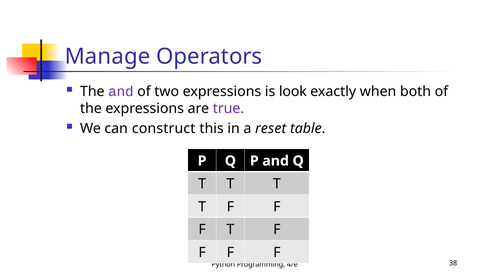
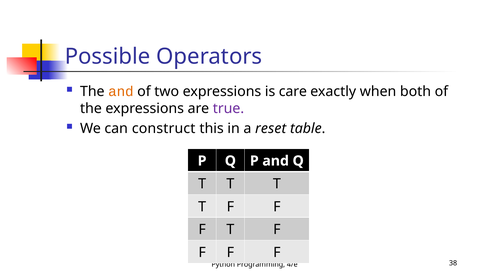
Manage: Manage -> Possible
and at (121, 92) colour: purple -> orange
look: look -> care
